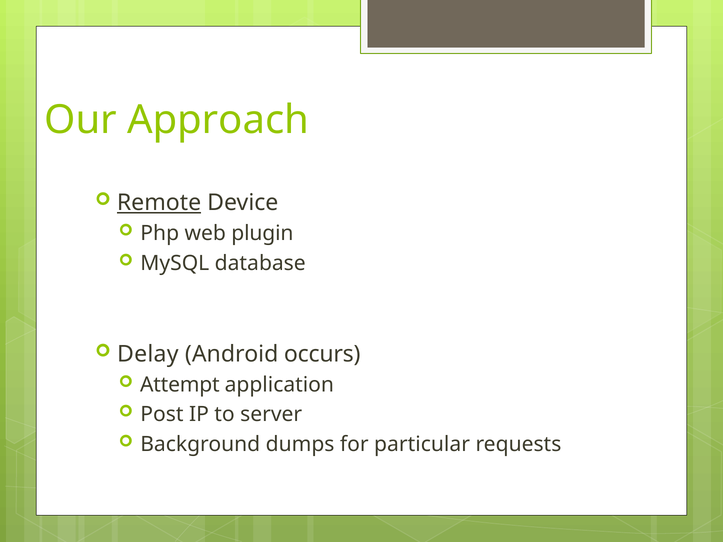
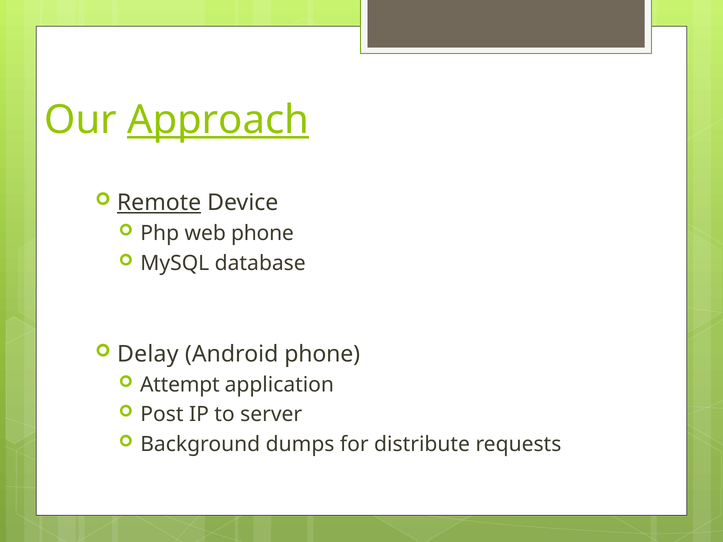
Approach underline: none -> present
web plugin: plugin -> phone
Android occurs: occurs -> phone
particular: particular -> distribute
